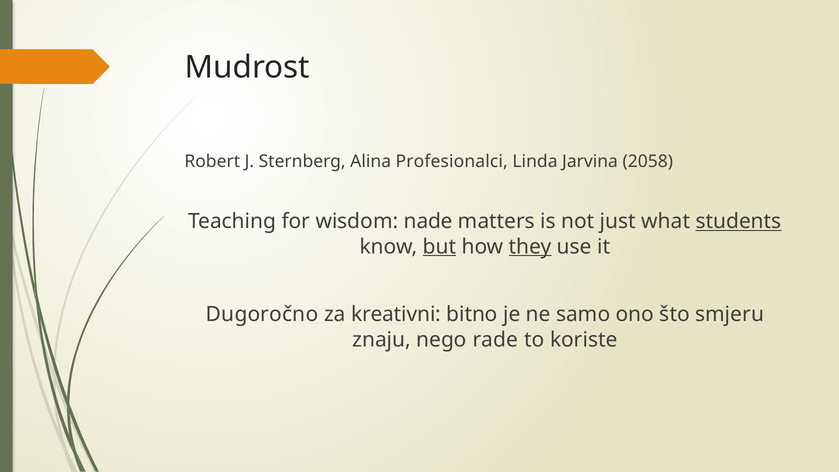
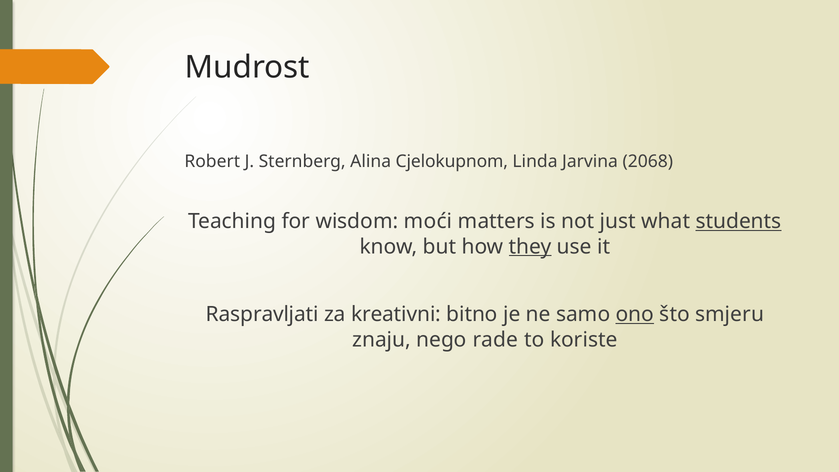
Profesionalci: Profesionalci -> Cjelokupnom
2058: 2058 -> 2068
nade: nade -> moći
but underline: present -> none
Dugoročno: Dugoročno -> Raspravljati
ono underline: none -> present
